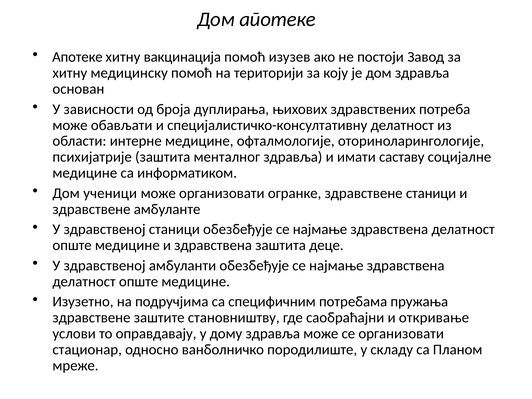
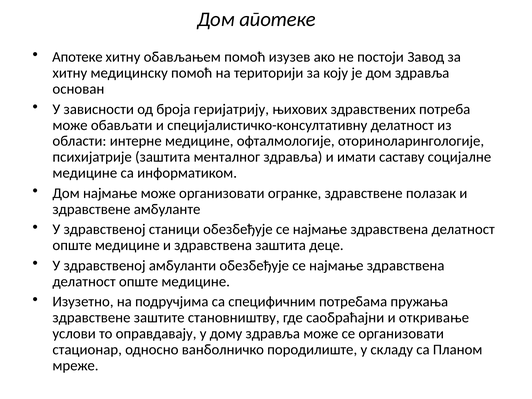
вакцинација: вакцинација -> обављањем
дуплирања: дуплирања -> геријатрију
Дом ученици: ученици -> најмање
здравствене станици: станици -> полазак
